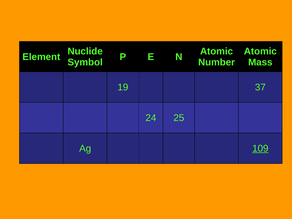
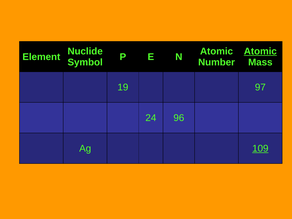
Atomic at (260, 51) underline: none -> present
37: 37 -> 97
25: 25 -> 96
